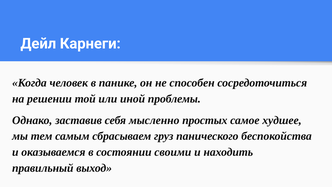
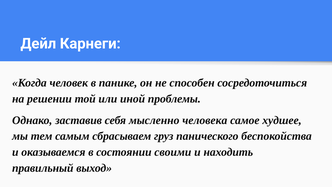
простых: простых -> человека
